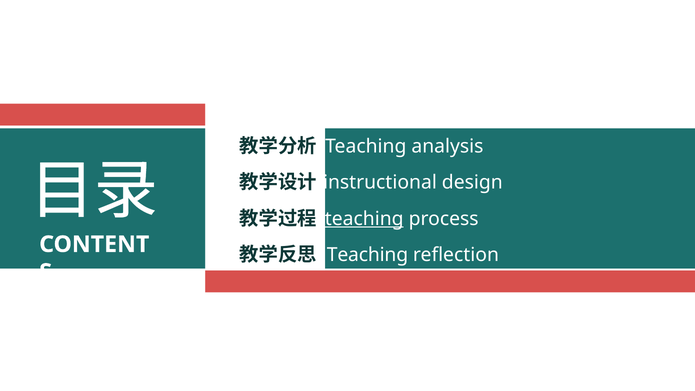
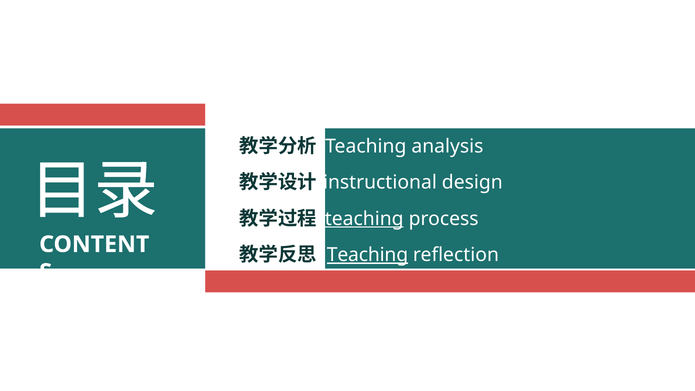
Teaching at (367, 255) underline: none -> present
